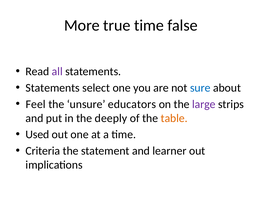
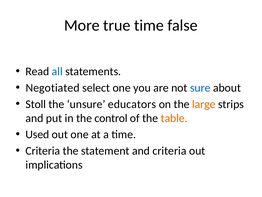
all colour: purple -> blue
Statements at (53, 88): Statements -> Negotiated
Feel: Feel -> Stoll
large colour: purple -> orange
deeply: deeply -> control
and learner: learner -> criteria
